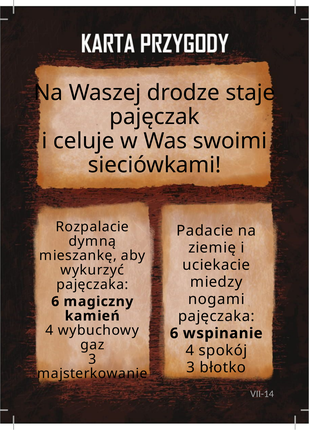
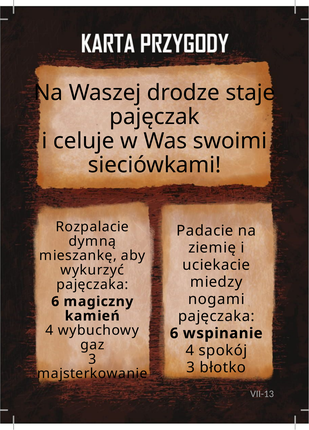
VII-14: VII-14 -> VII-13
